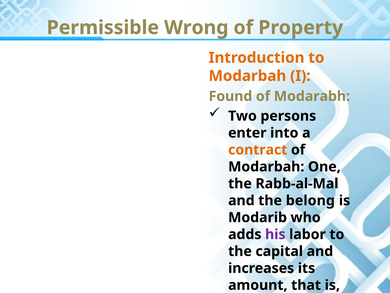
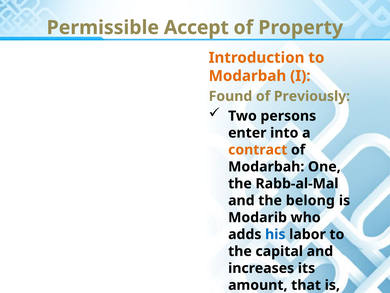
Wrong: Wrong -> Accept
Modarabh: Modarabh -> Previously
his colour: purple -> blue
